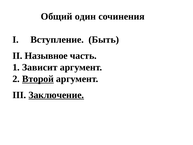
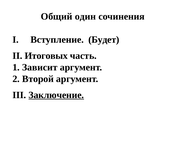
Быть: Быть -> Будет
Назывное: Назывное -> Итоговых
Второй underline: present -> none
